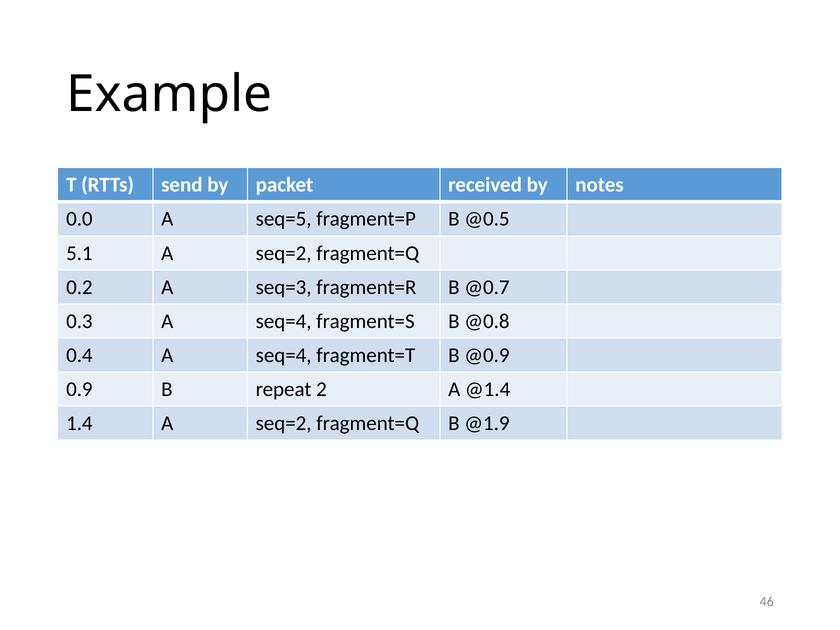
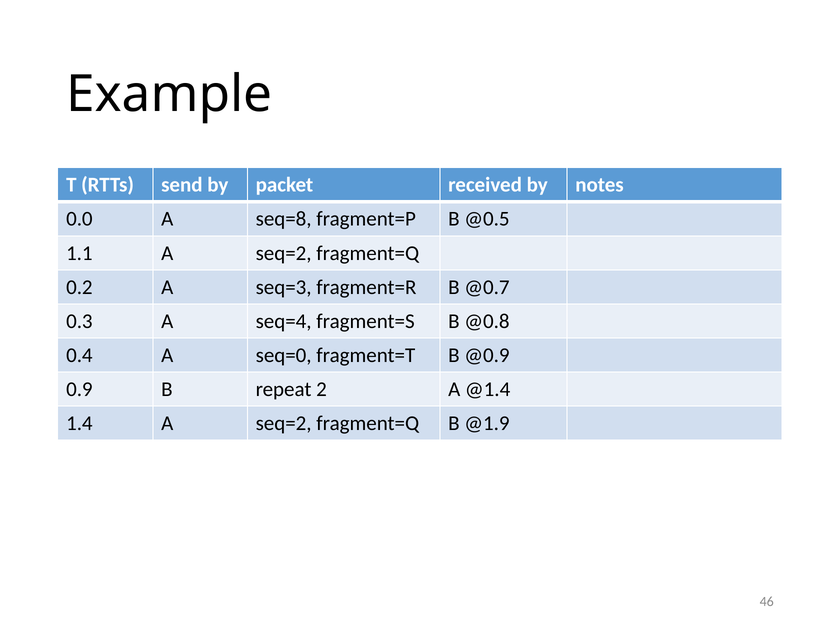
seq=5: seq=5 -> seq=8
5.1: 5.1 -> 1.1
0.4 A seq=4: seq=4 -> seq=0
